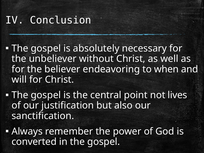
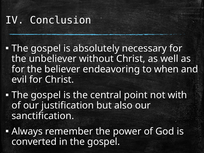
will: will -> evil
lives: lives -> with
